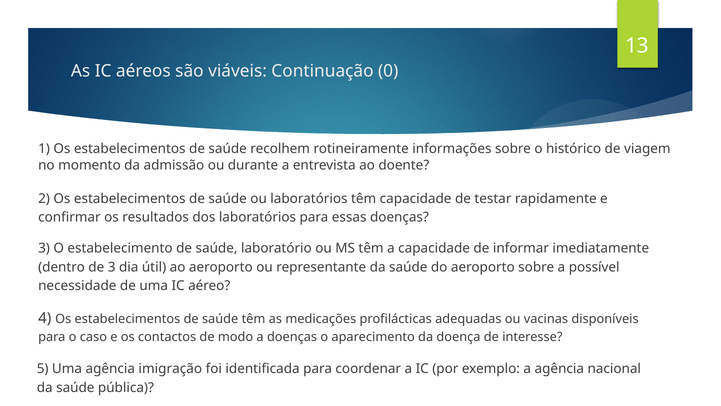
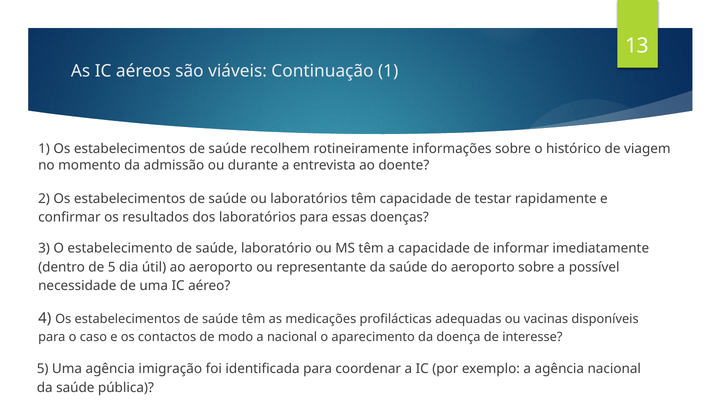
Continuação 0: 0 -> 1
de 3: 3 -> 5
a doenças: doenças -> nacional
